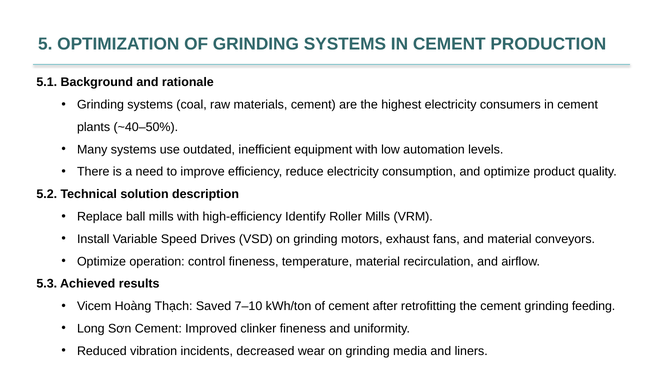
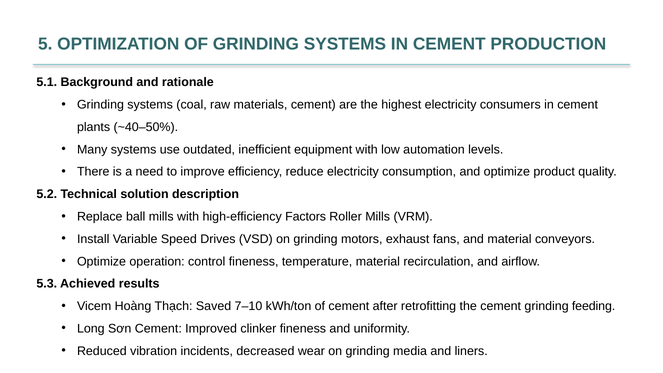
Identify: Identify -> Factors
